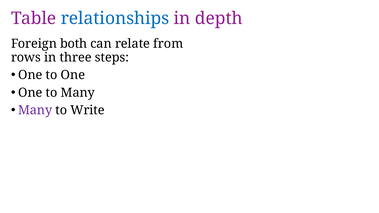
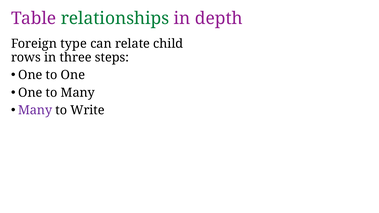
relationships colour: blue -> green
both: both -> type
from: from -> child
